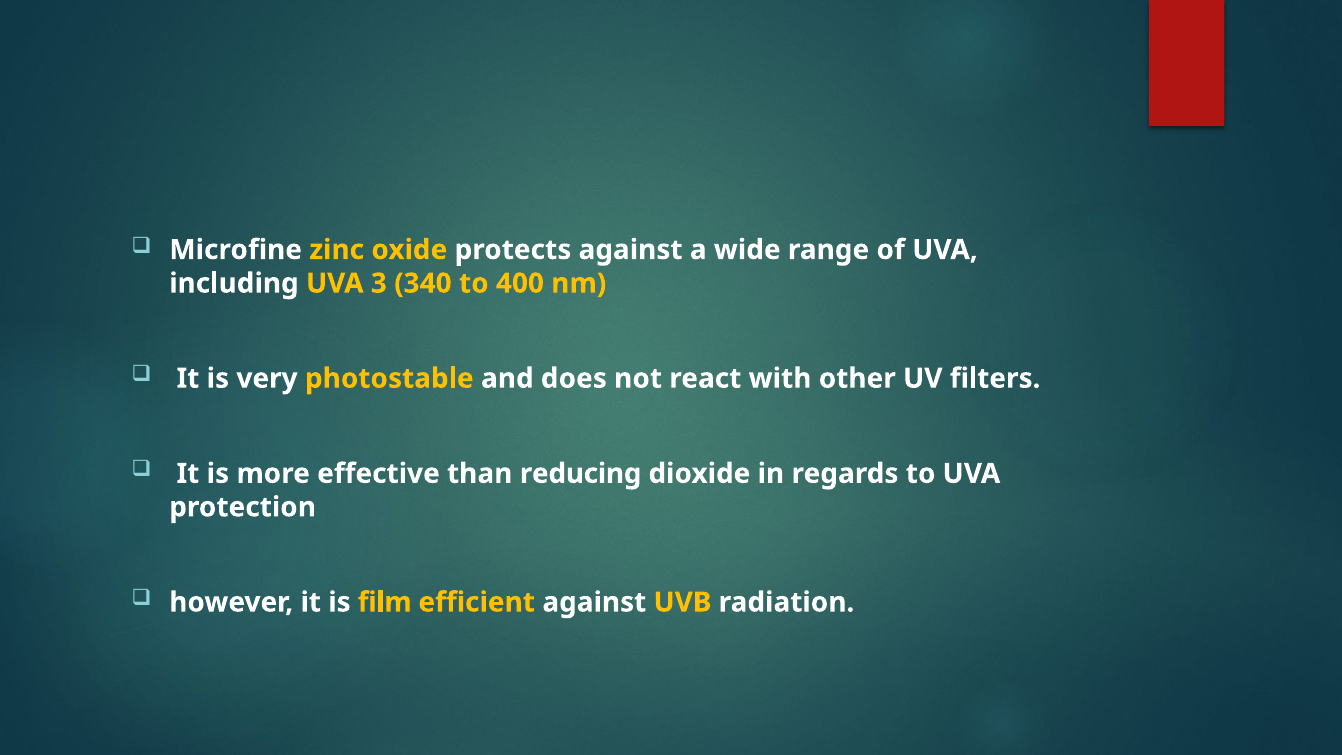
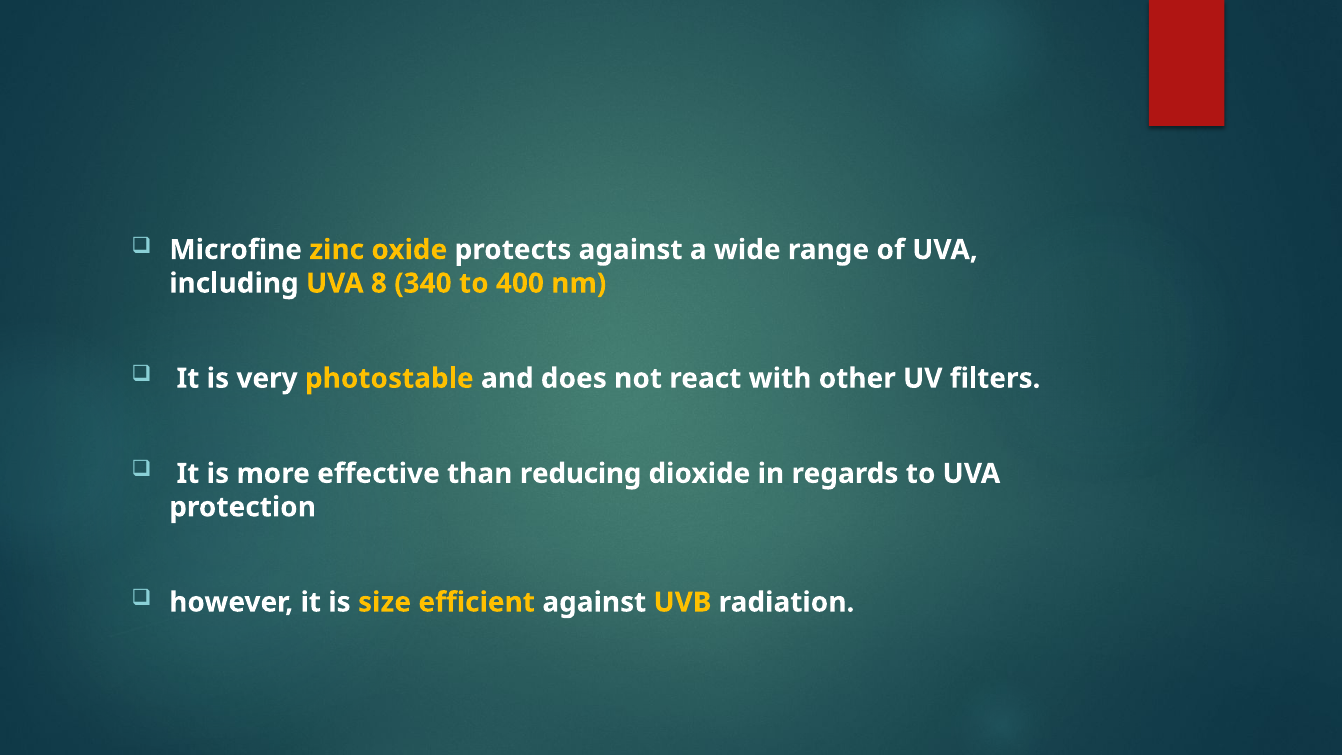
3: 3 -> 8
film: film -> size
